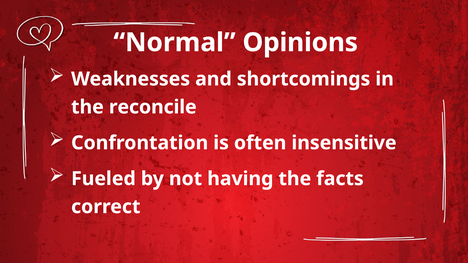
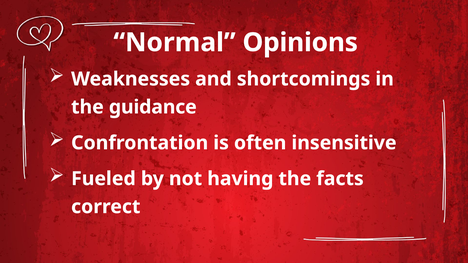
reconcile: reconcile -> guidance
